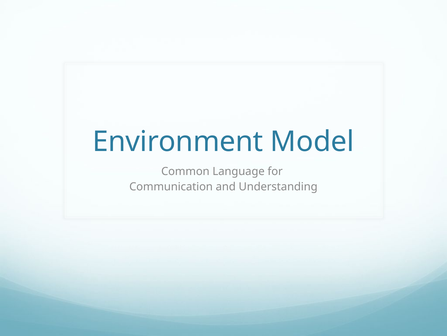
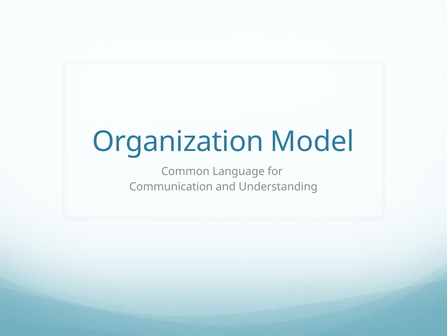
Environment: Environment -> Organization
